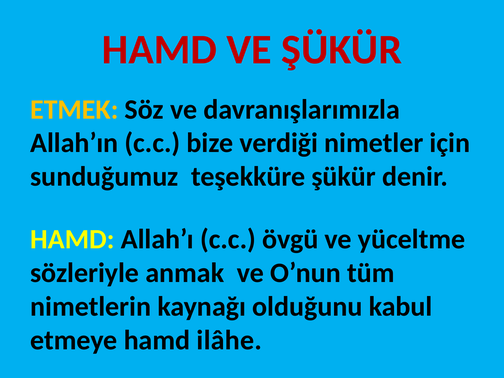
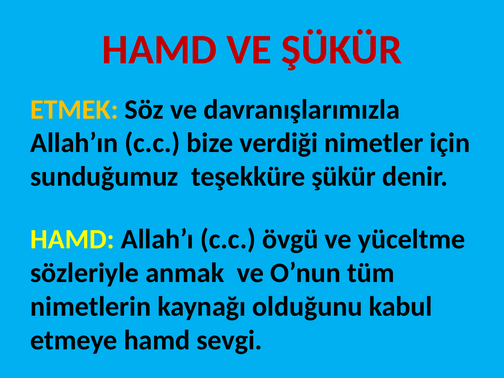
ilâhe: ilâhe -> sevgi
